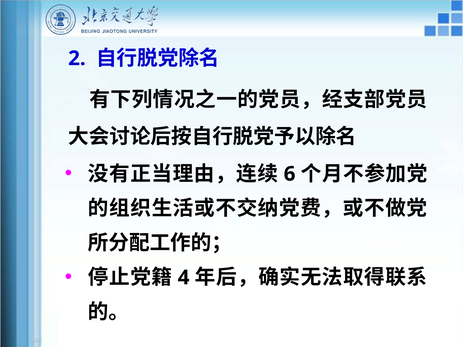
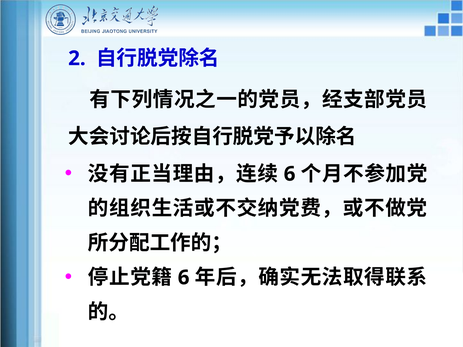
4 at (184, 278): 4 -> 6
